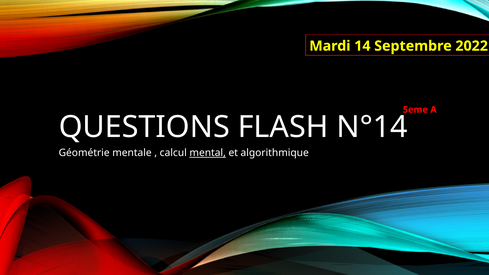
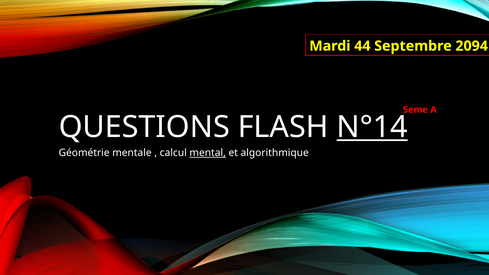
14: 14 -> 44
2022: 2022 -> 2094
N°14 underline: none -> present
